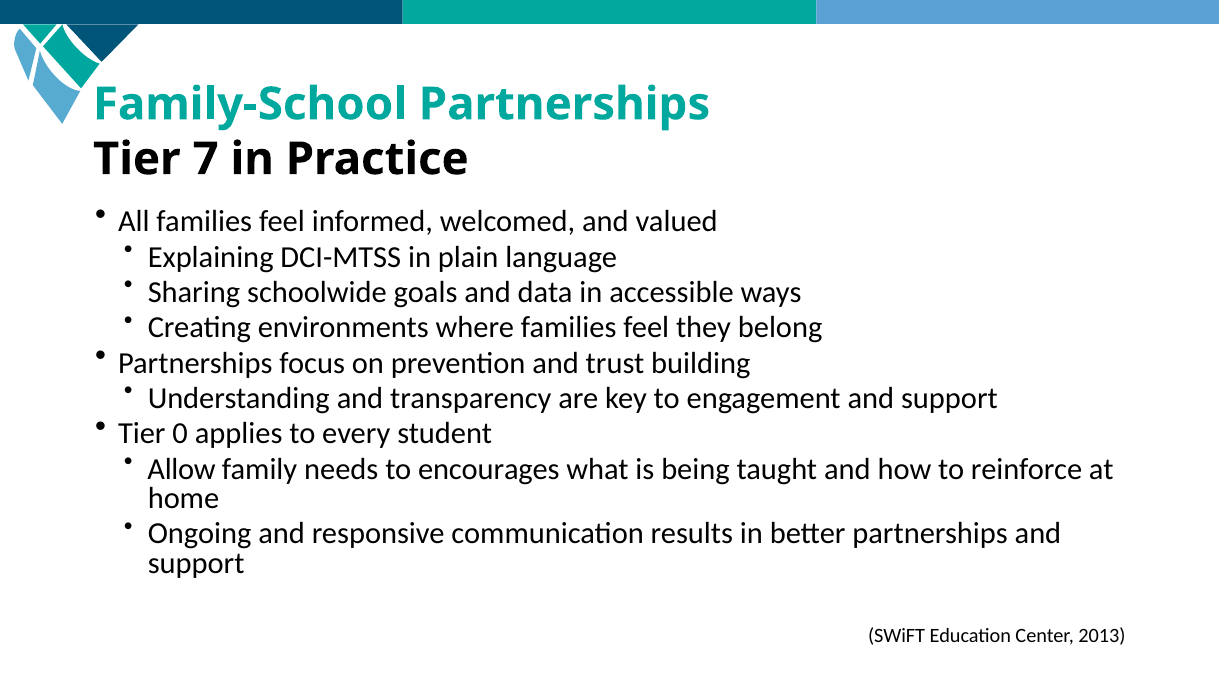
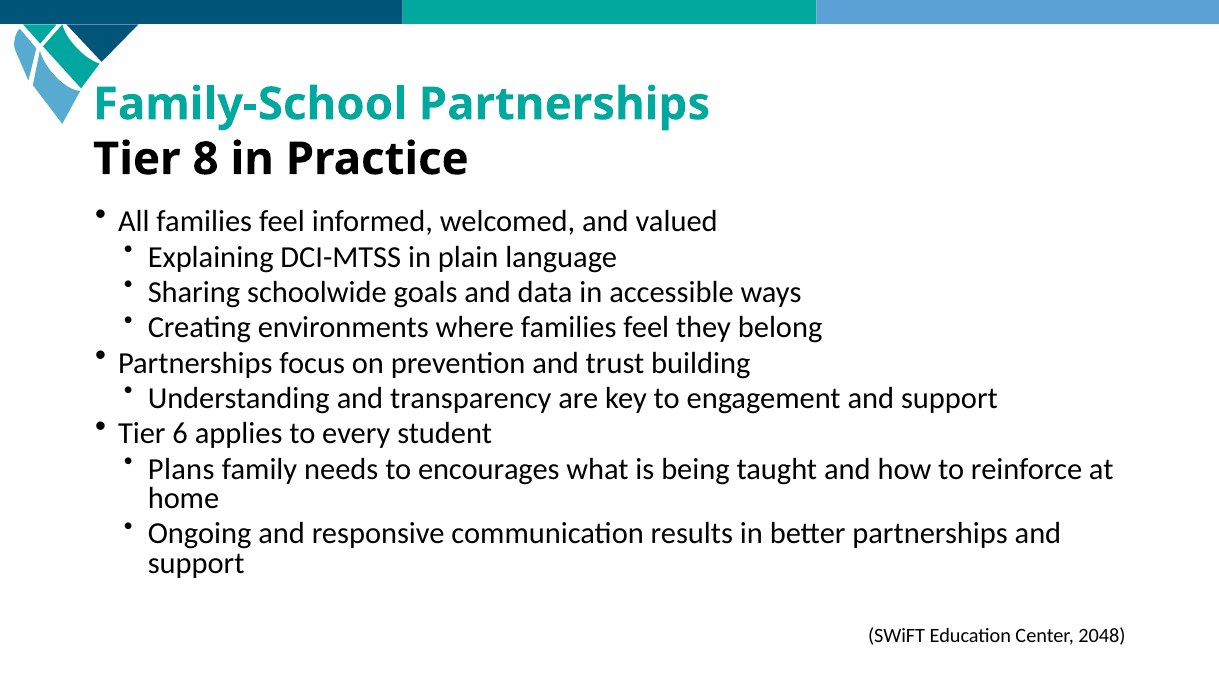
7: 7 -> 8
0: 0 -> 6
Allow: Allow -> Plans
2013: 2013 -> 2048
